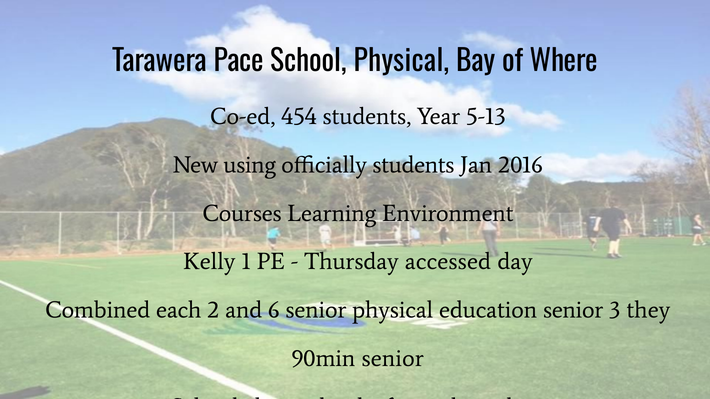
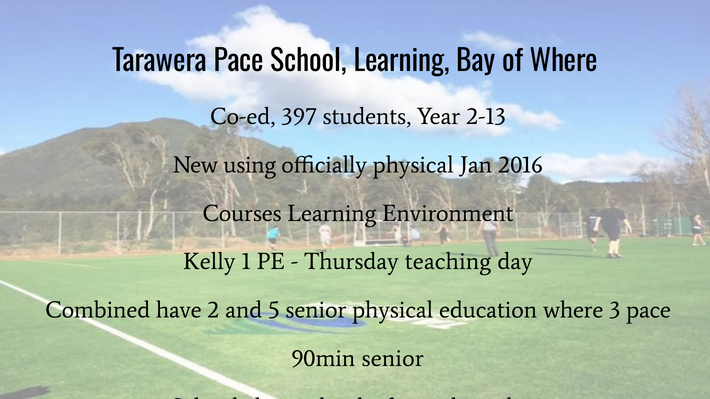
School Physical: Physical -> Learning
454: 454 -> 397
5-13: 5-13 -> 2-13
officially students: students -> physical
accessed: accessed -> teaching
Combined each: each -> have
6: 6 -> 5
education senior: senior -> where
3 they: they -> pace
